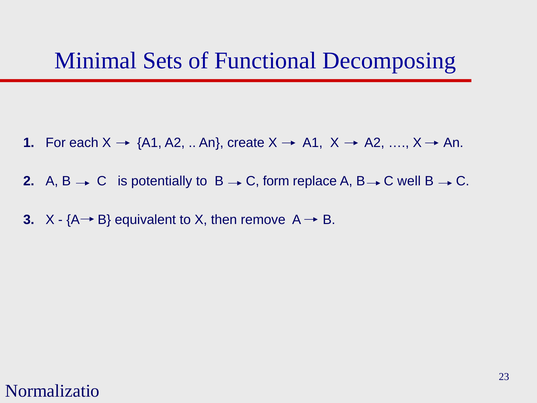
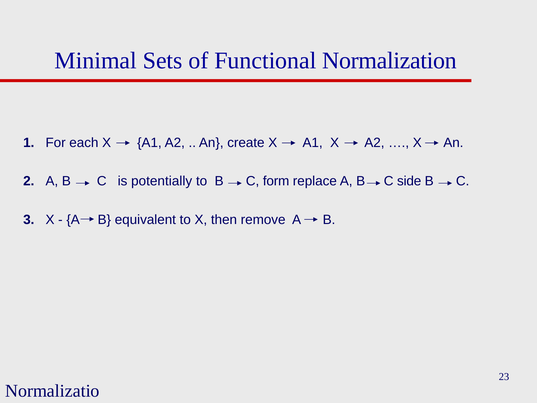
Decomposing: Decomposing -> Normalization
well: well -> side
